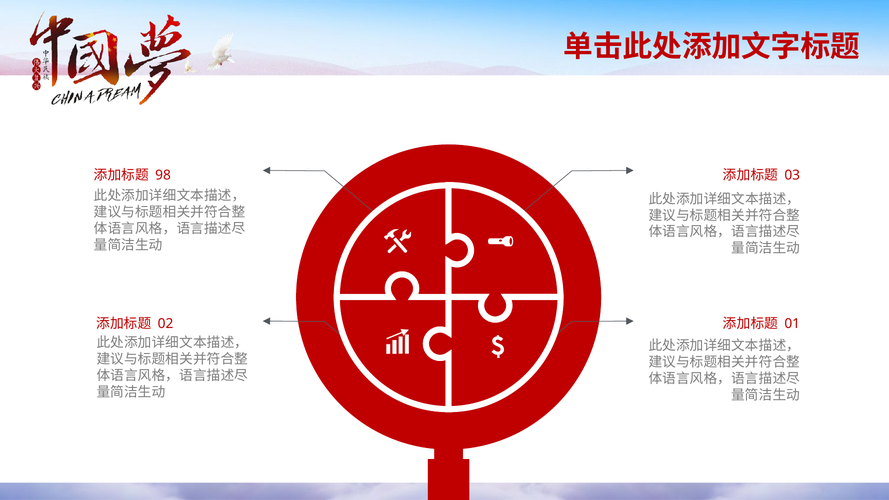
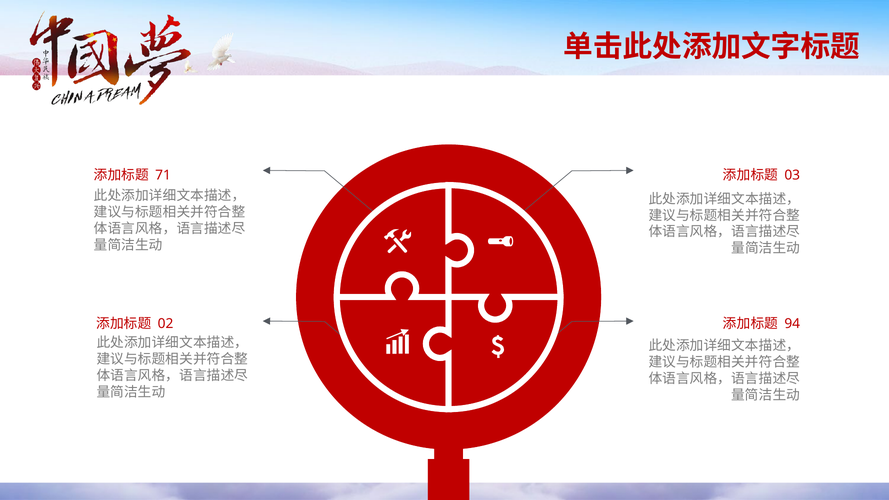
98: 98 -> 71
01: 01 -> 94
